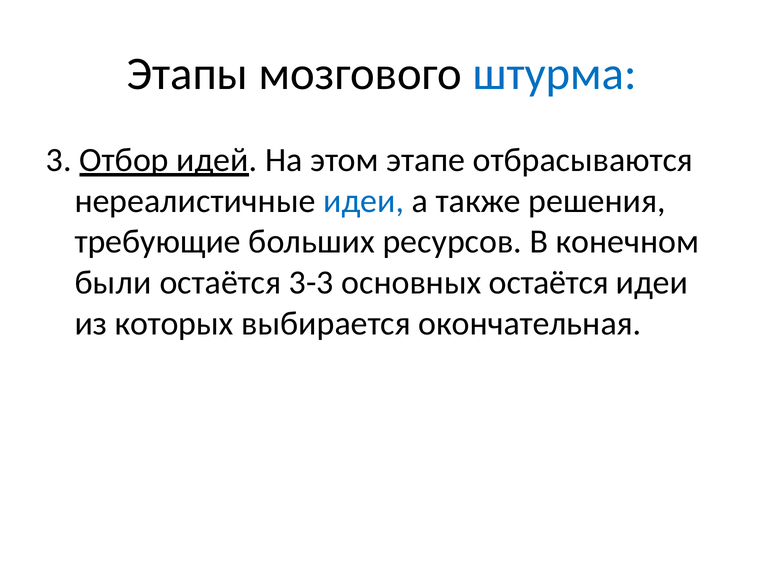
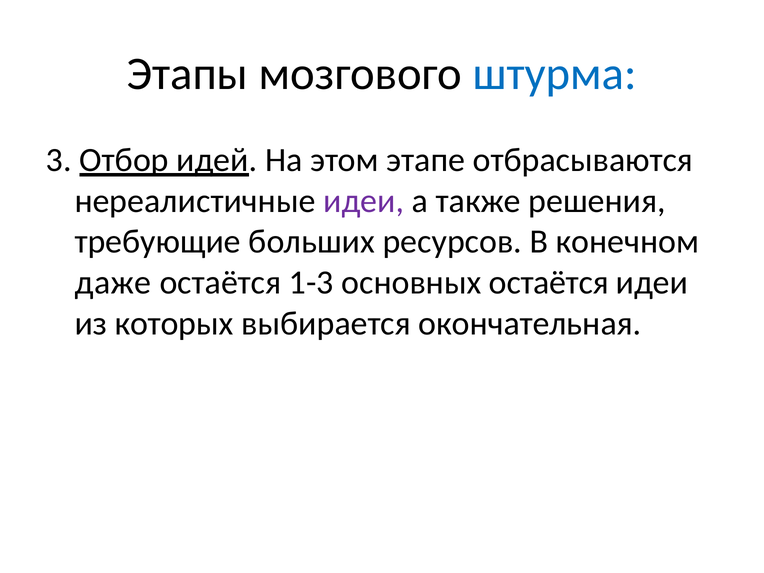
идеи at (364, 201) colour: blue -> purple
были: были -> даже
3-3: 3-3 -> 1-3
